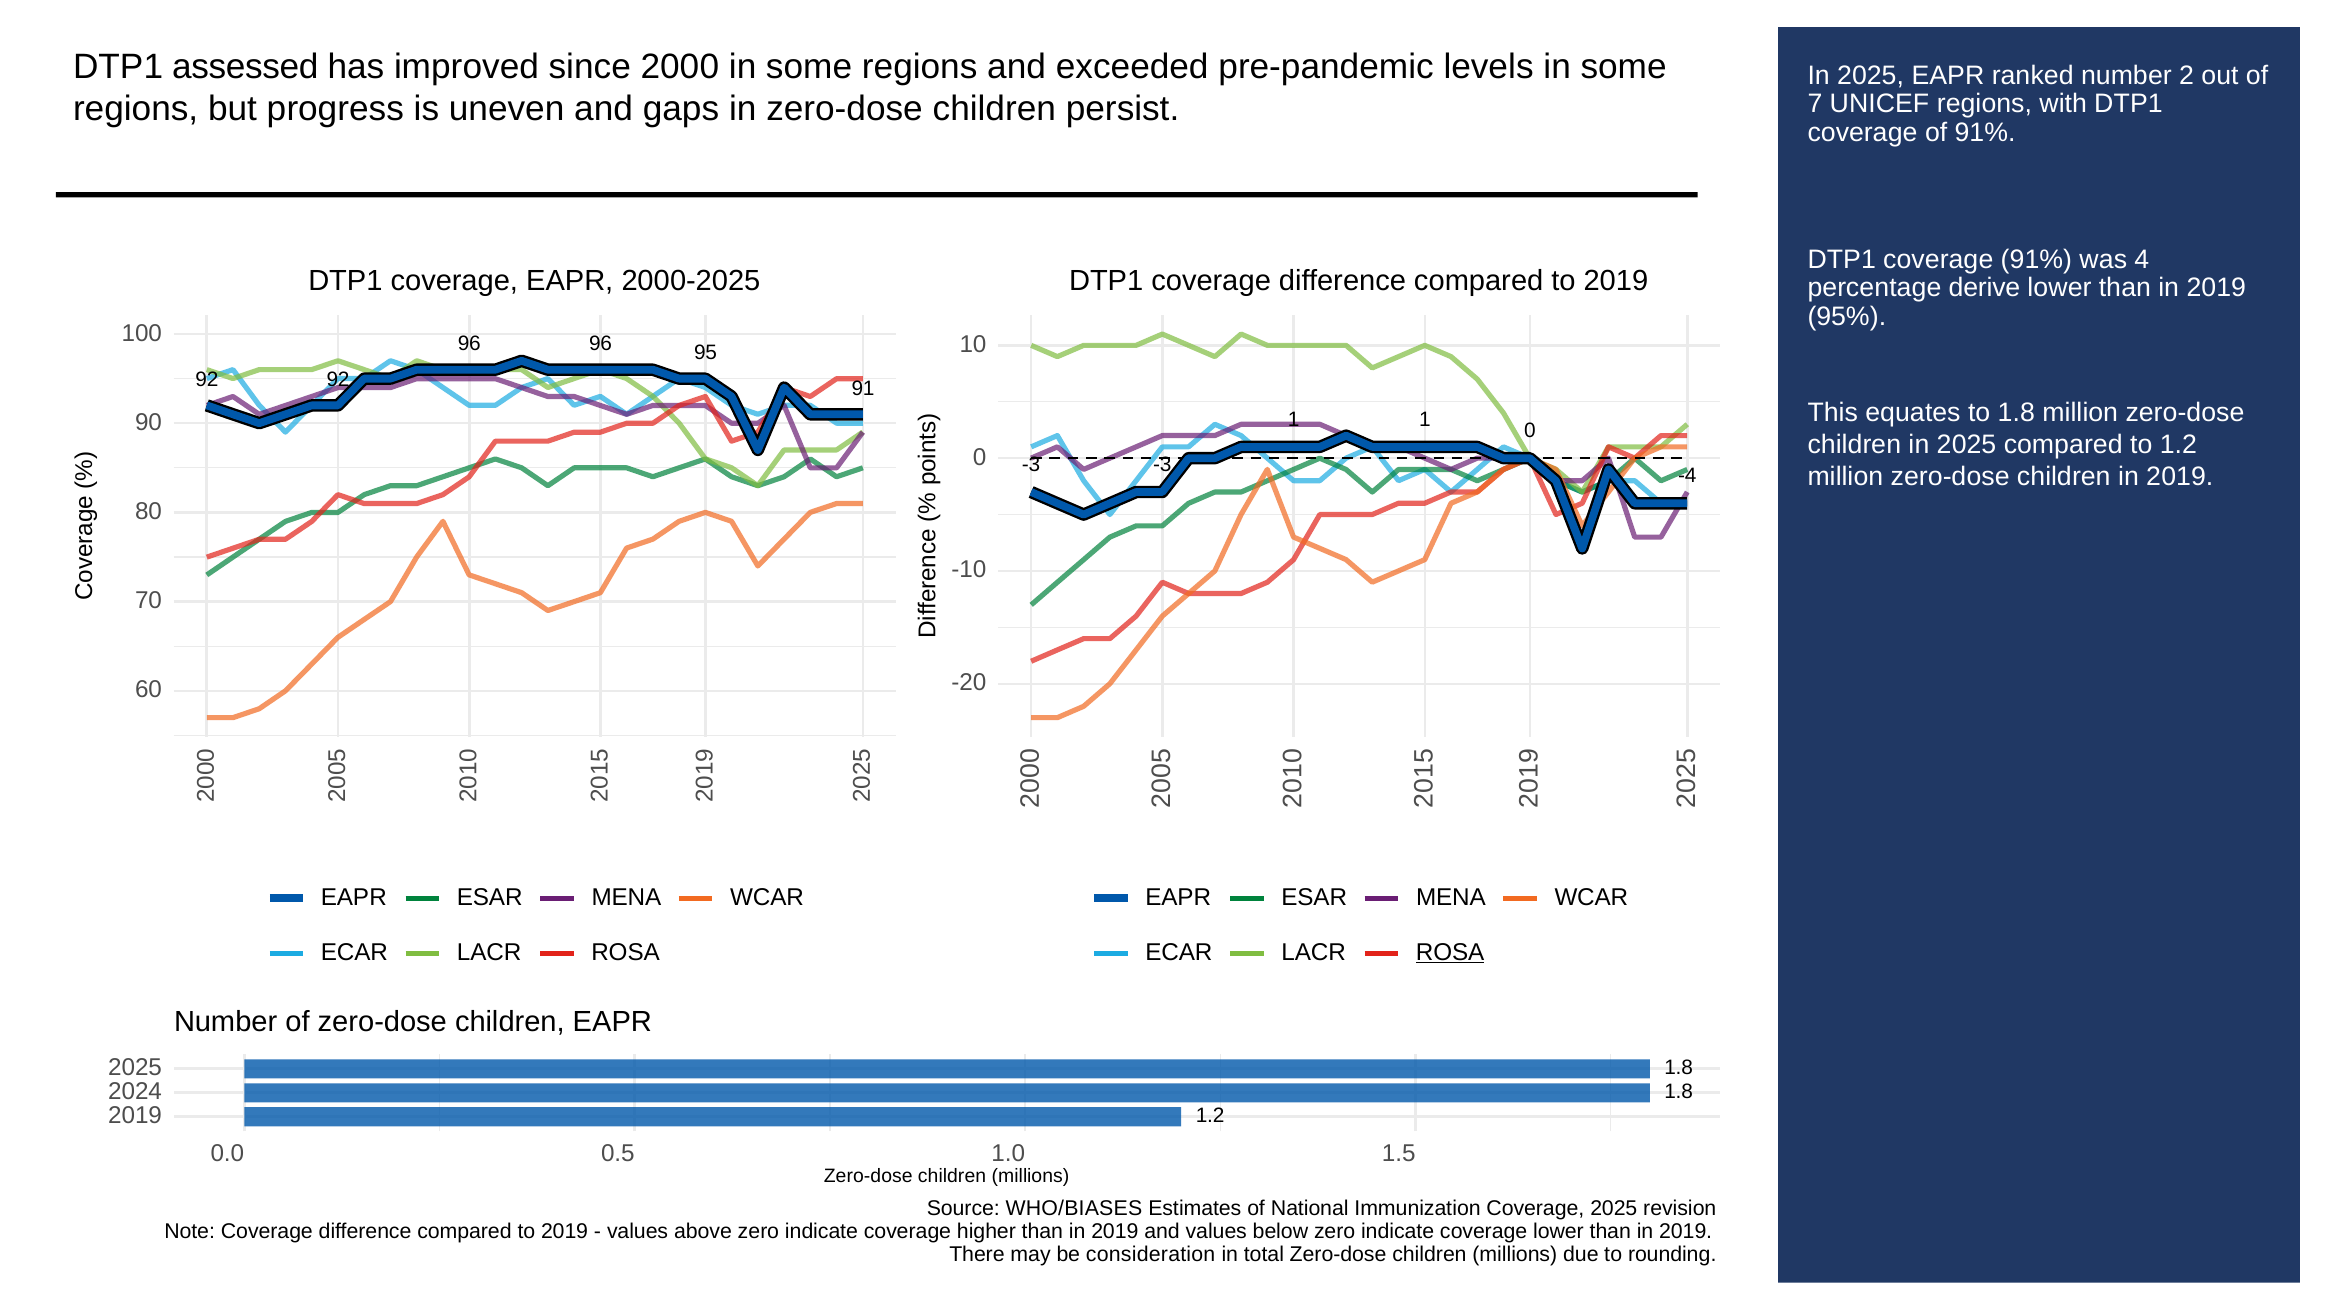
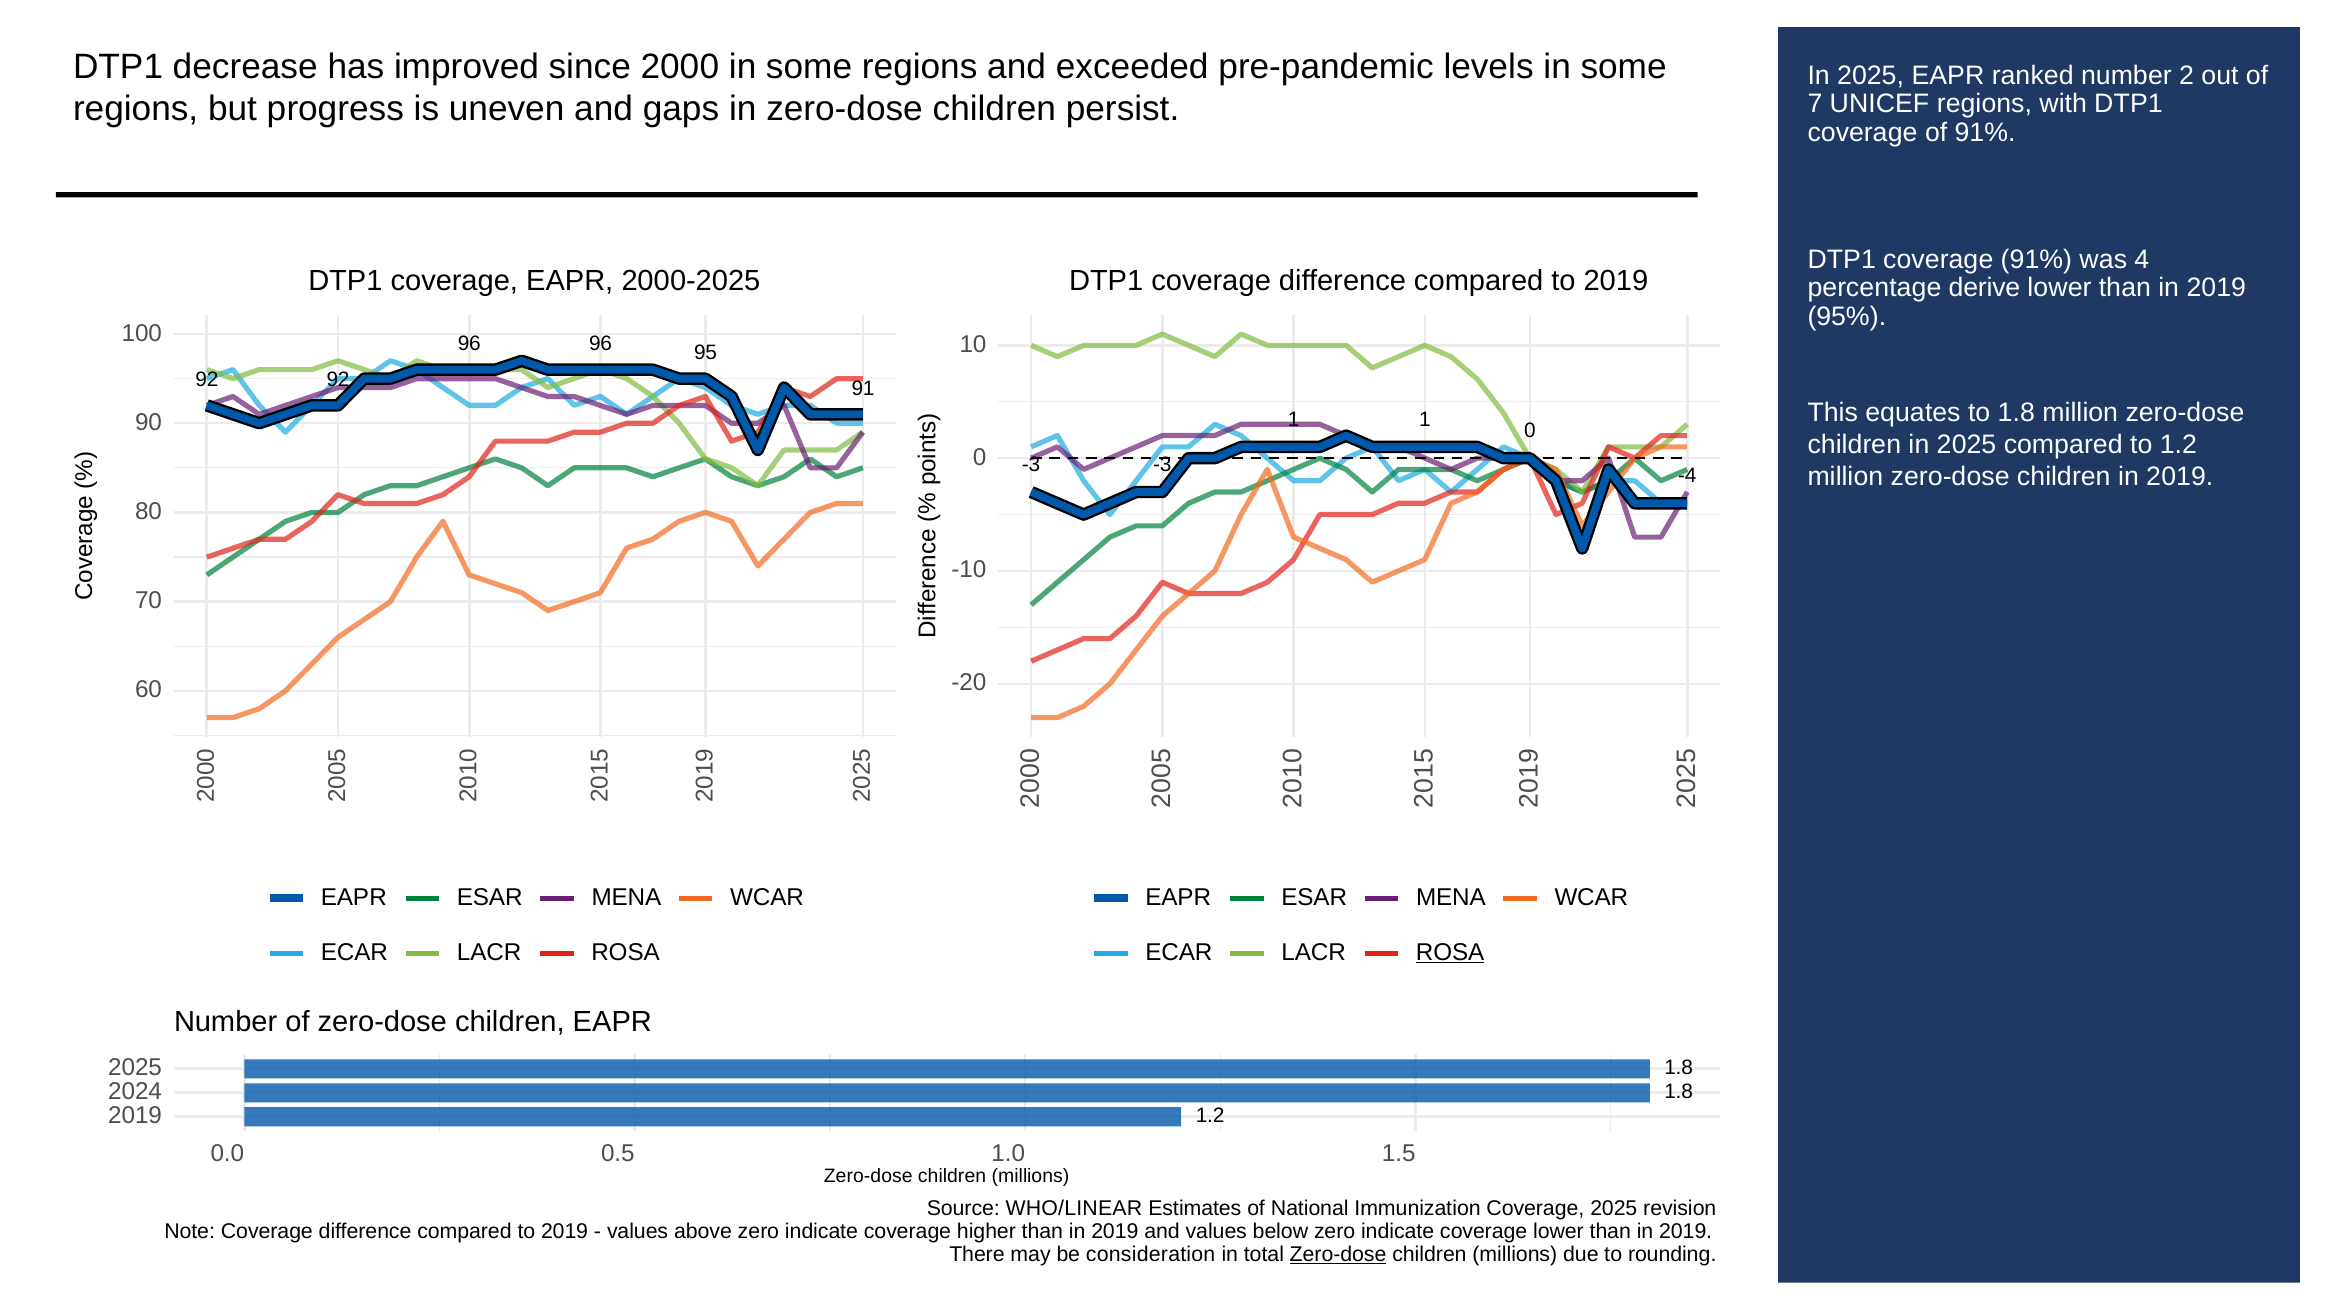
assessed: assessed -> decrease
WHO/BIASES: WHO/BIASES -> WHO/LINEAR
Zero-dose at (1338, 1254) underline: none -> present
